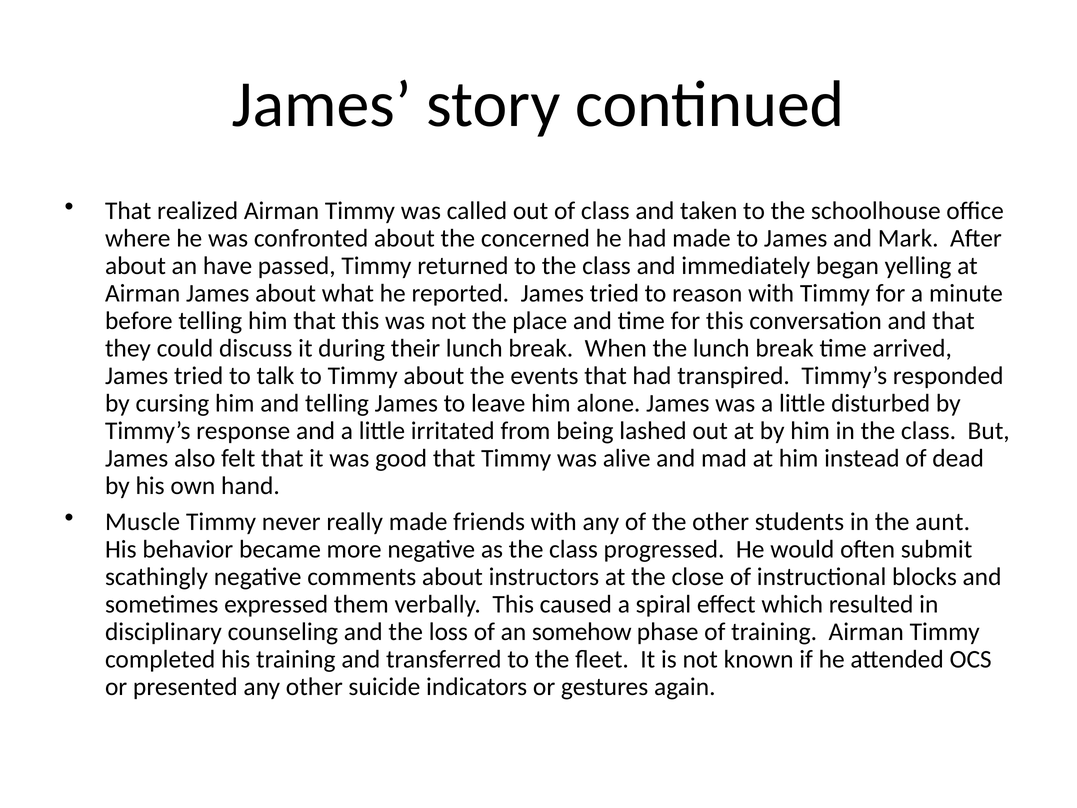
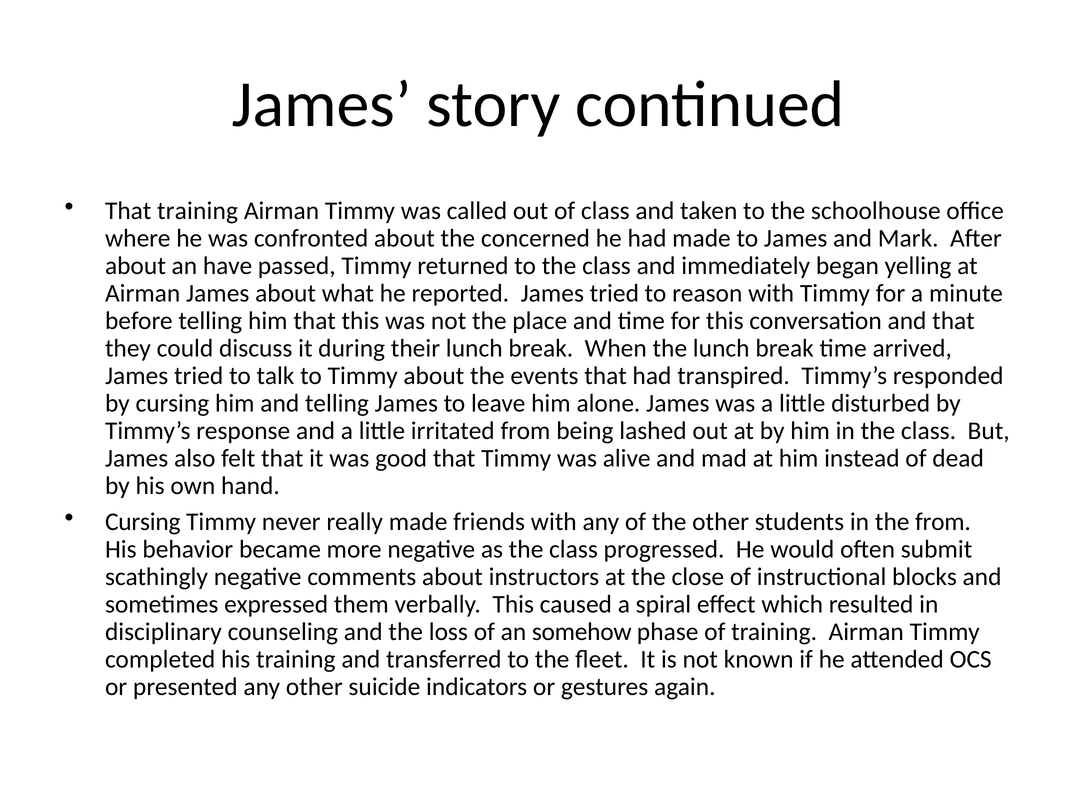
That realized: realized -> training
Muscle at (143, 522): Muscle -> Cursing
the aunt: aunt -> from
